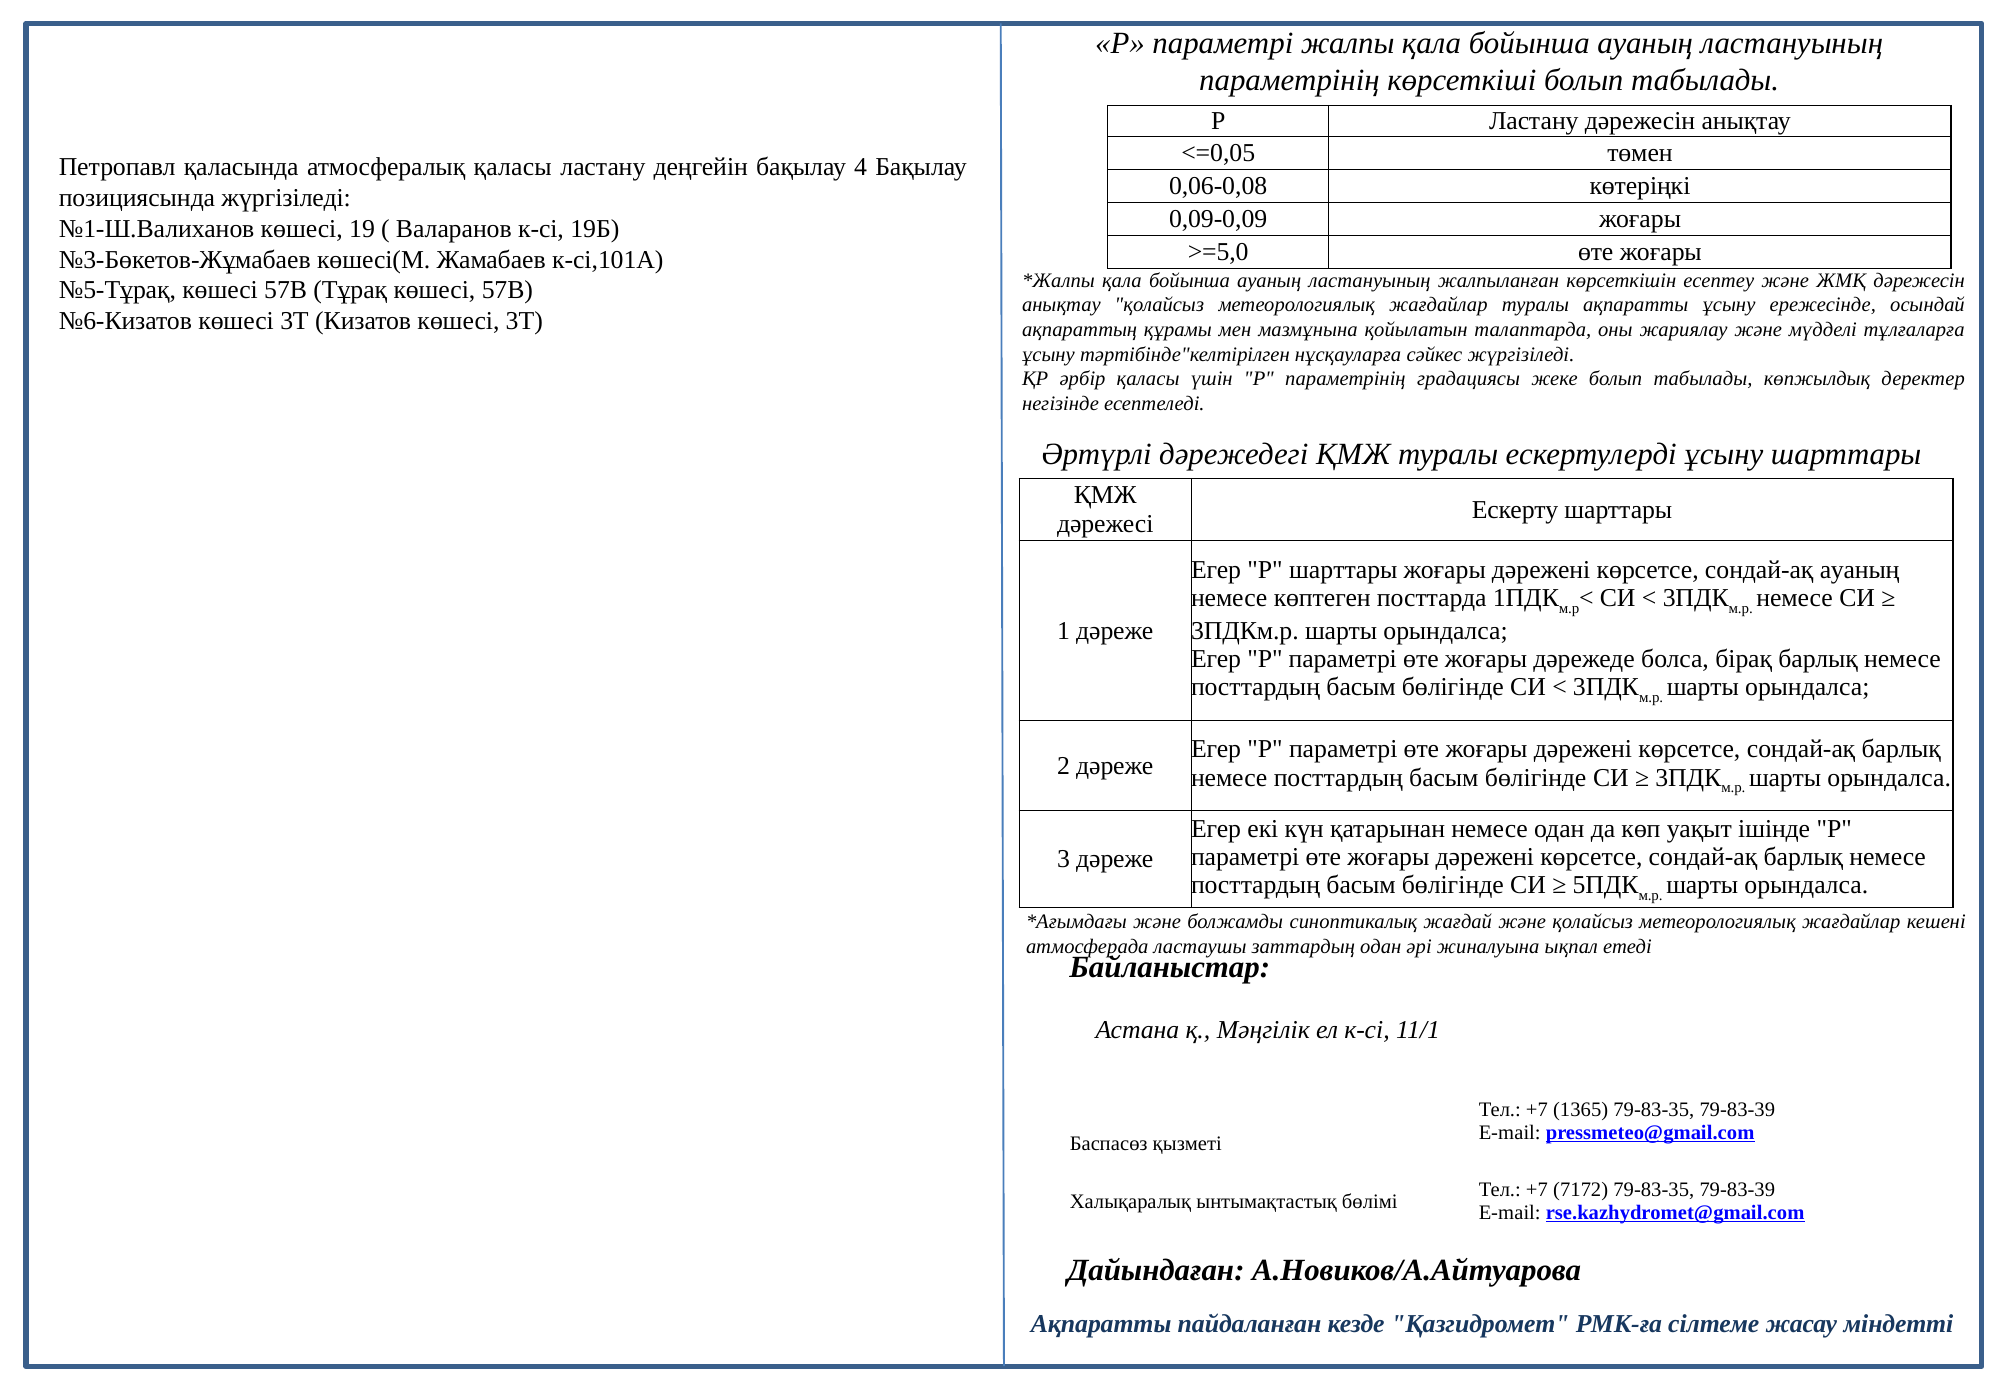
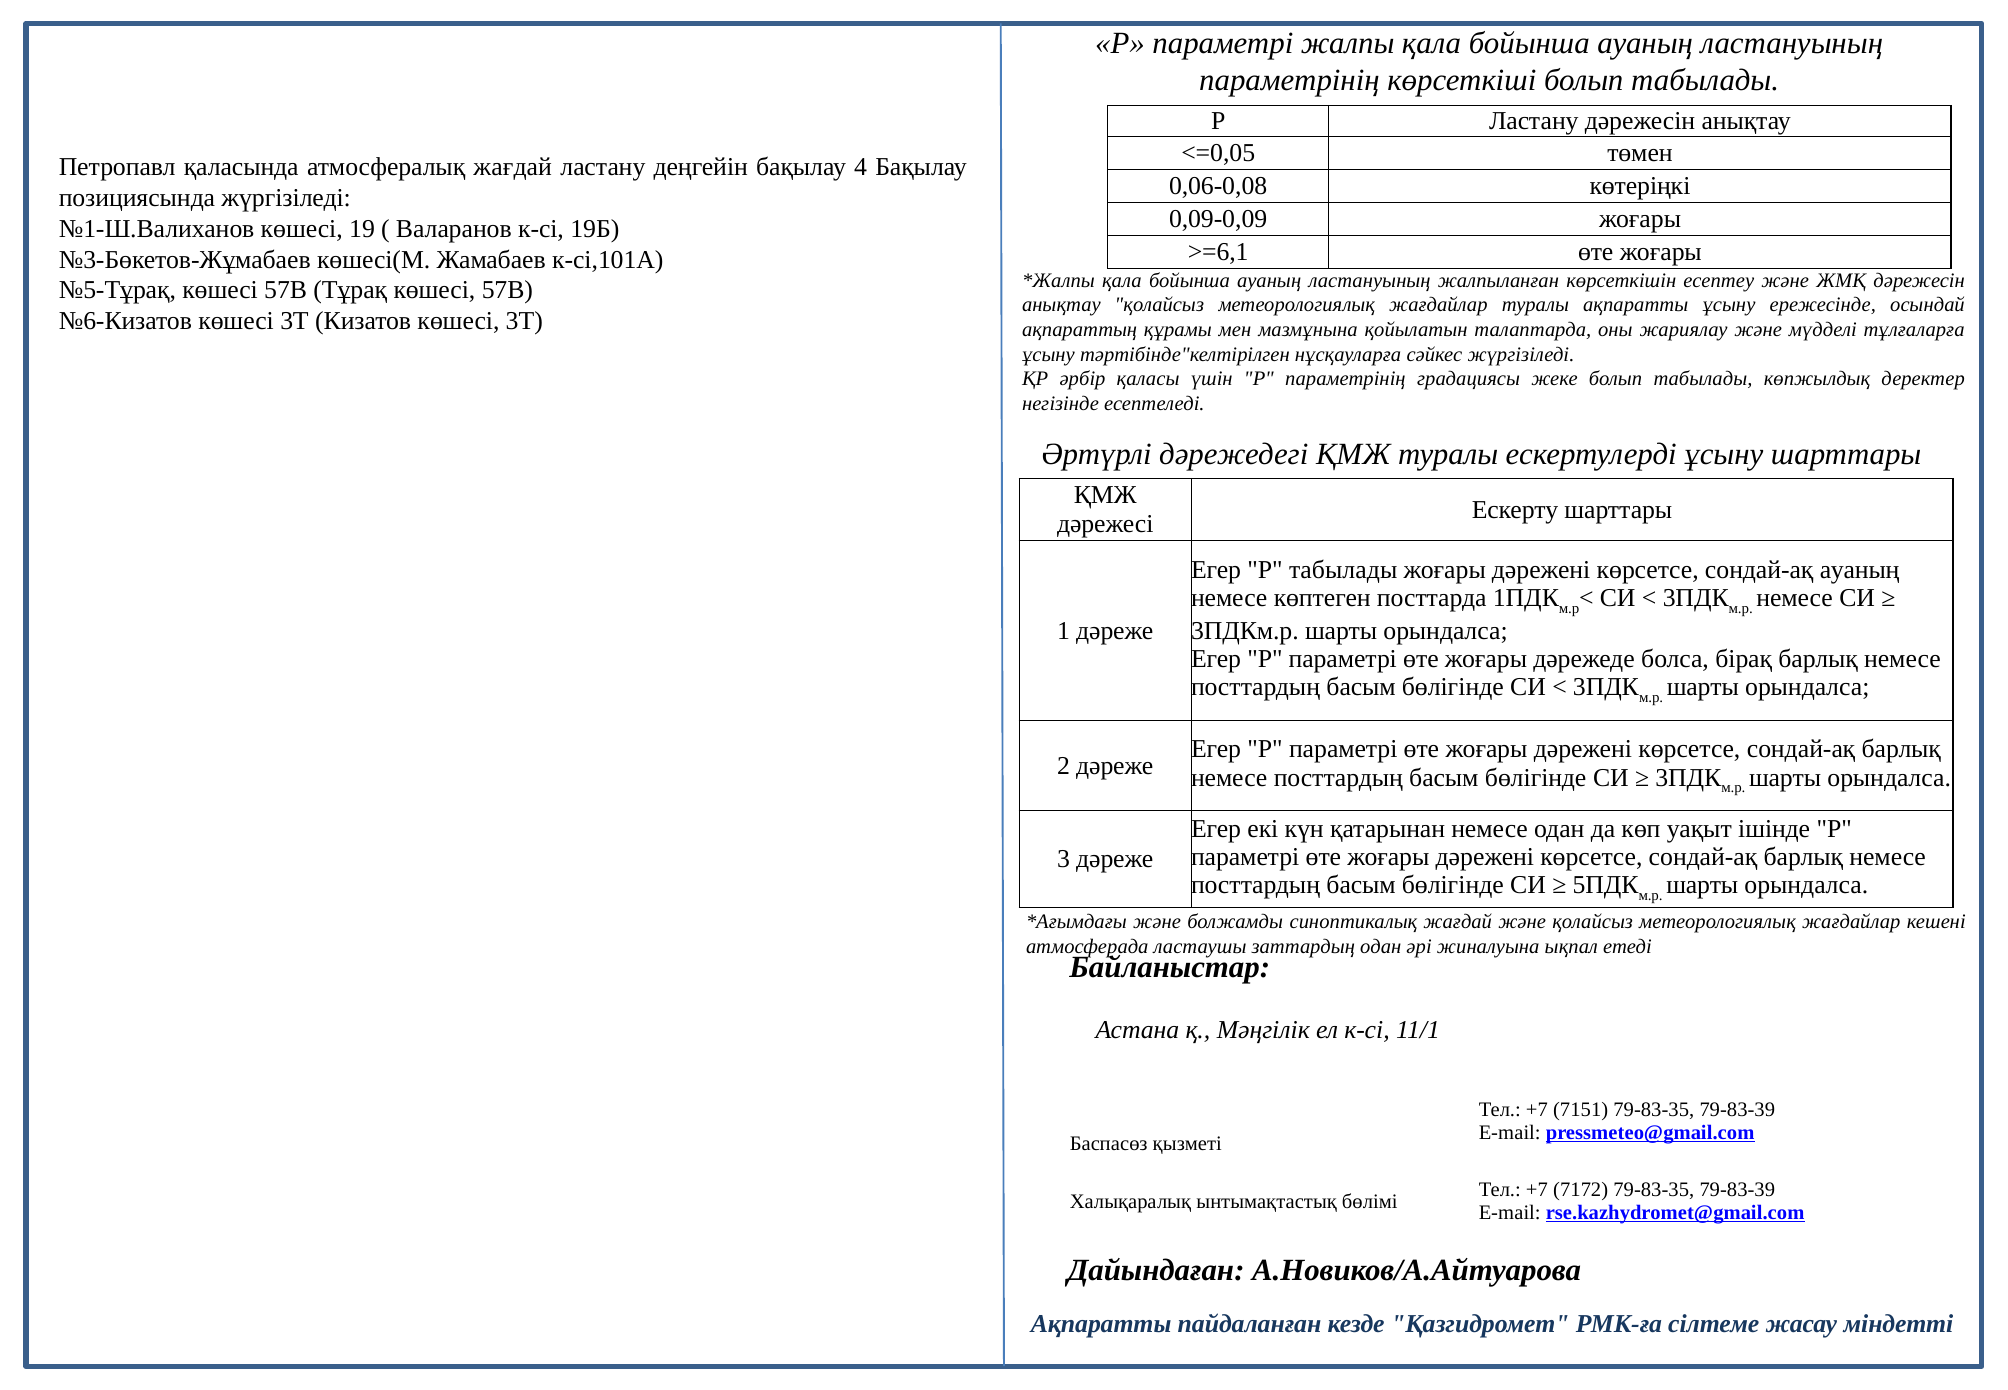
атмосфералық қаласы: қаласы -> жағдай
>=5,0: >=5,0 -> >=6,1
Р шарттары: шарттары -> табылады
1365: 1365 -> 7151
